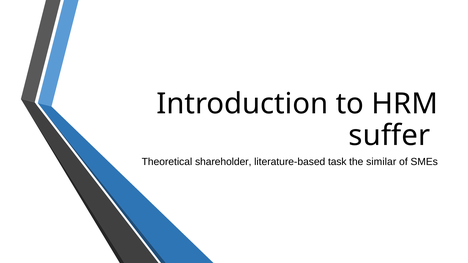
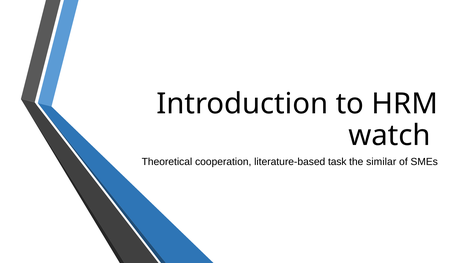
suffer: suffer -> watch
shareholder: shareholder -> cooperation
